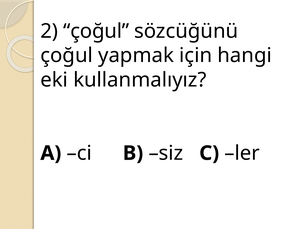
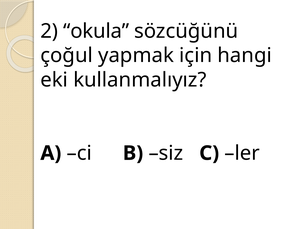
2 çoğul: çoğul -> okula
